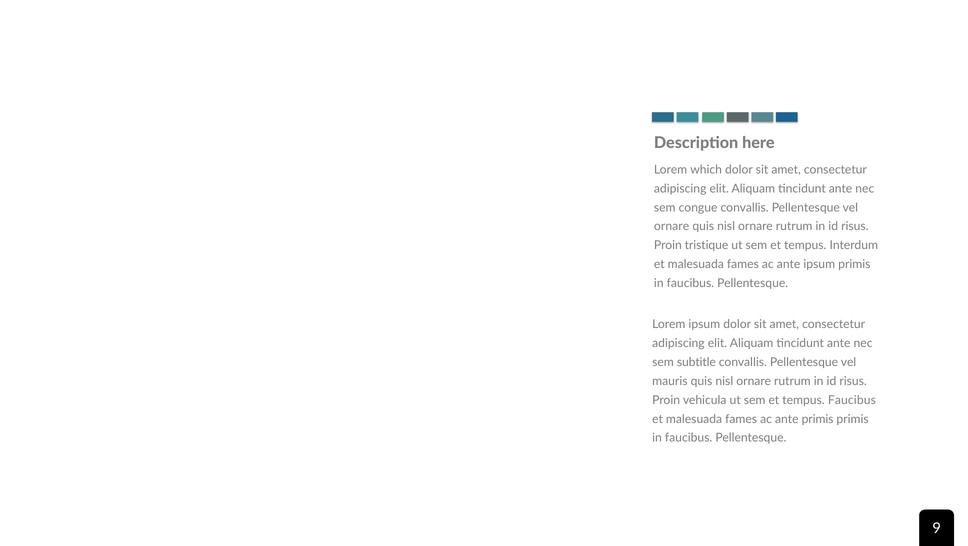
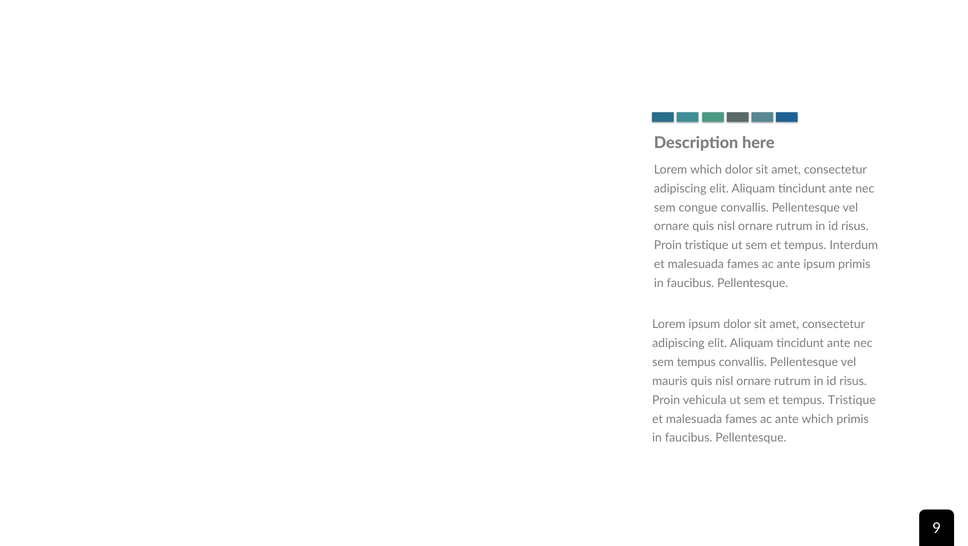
sem subtitle: subtitle -> tempus
tempus Faucibus: Faucibus -> Tristique
ante primis: primis -> which
